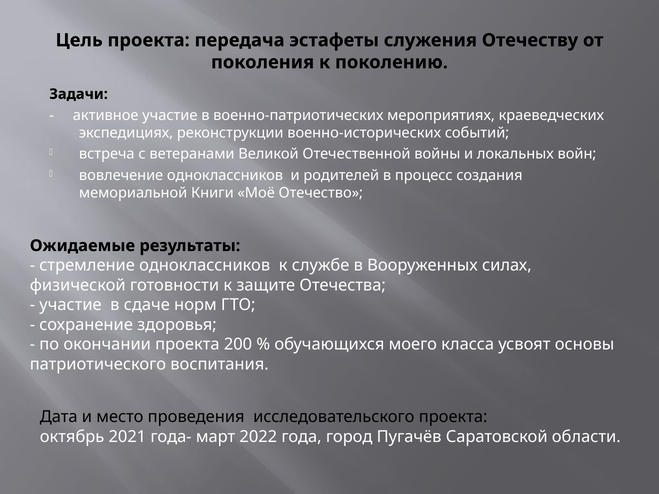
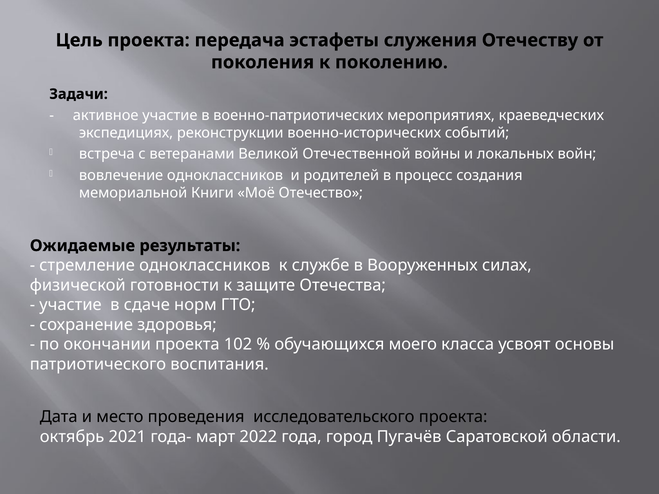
200: 200 -> 102
